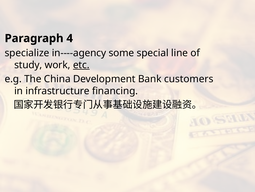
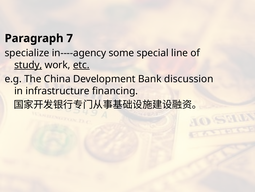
4: 4 -> 7
study underline: none -> present
customers: customers -> discussion
